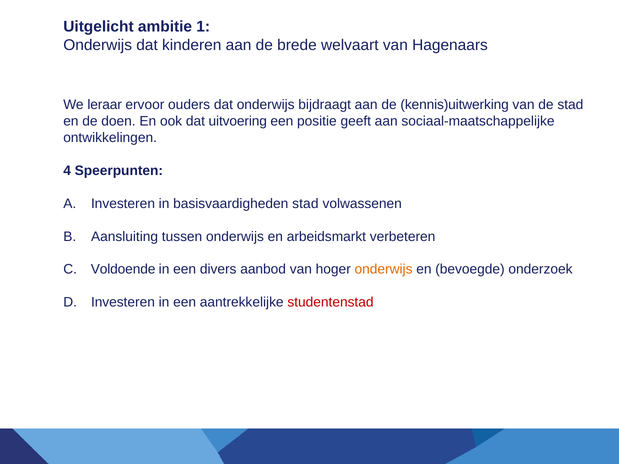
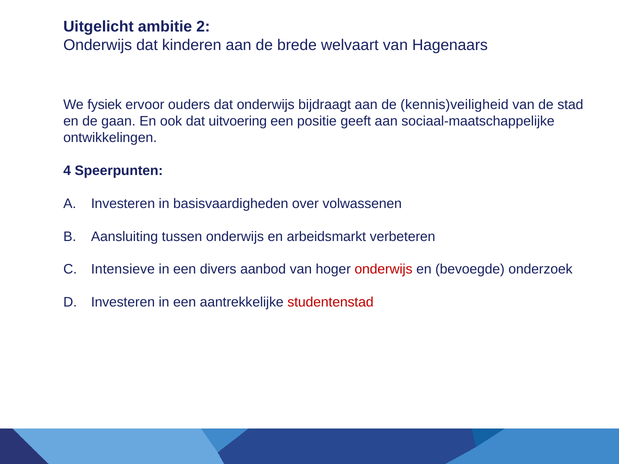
1: 1 -> 2
leraar: leraar -> fysiek
kennis)uitwerking: kennis)uitwerking -> kennis)veiligheid
doen: doen -> gaan
basisvaardigheden stad: stad -> over
Voldoende: Voldoende -> Intensieve
onderwijs at (384, 270) colour: orange -> red
